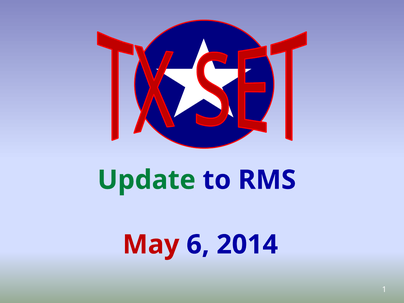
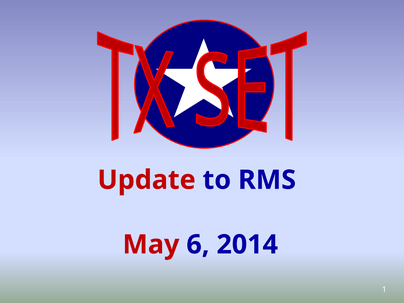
Update colour: green -> red
